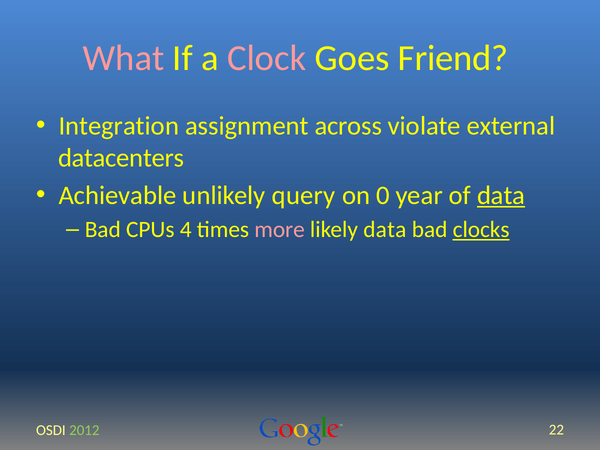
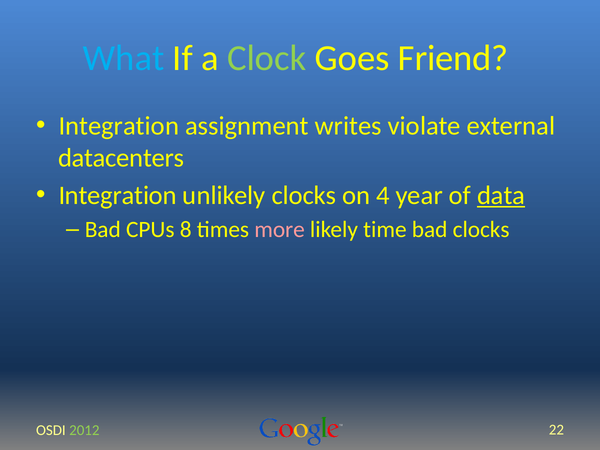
What colour: pink -> light blue
Clock colour: pink -> light green
across: across -> writes
Achievable at (118, 195): Achievable -> Integration
unlikely query: query -> clocks
0: 0 -> 4
4: 4 -> 8
likely data: data -> time
clocks at (481, 230) underline: present -> none
